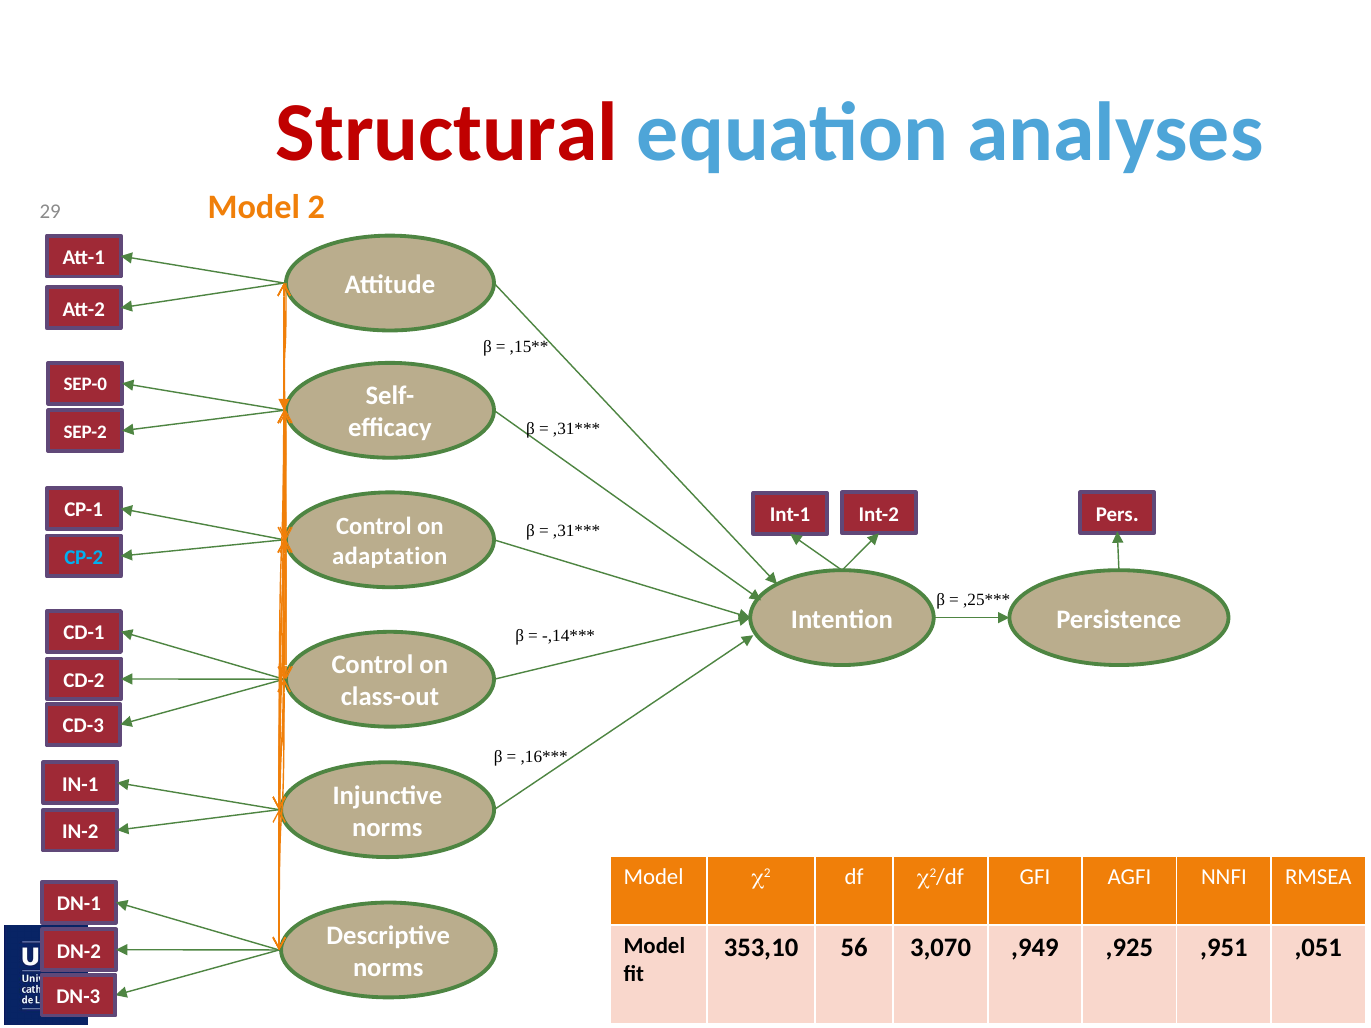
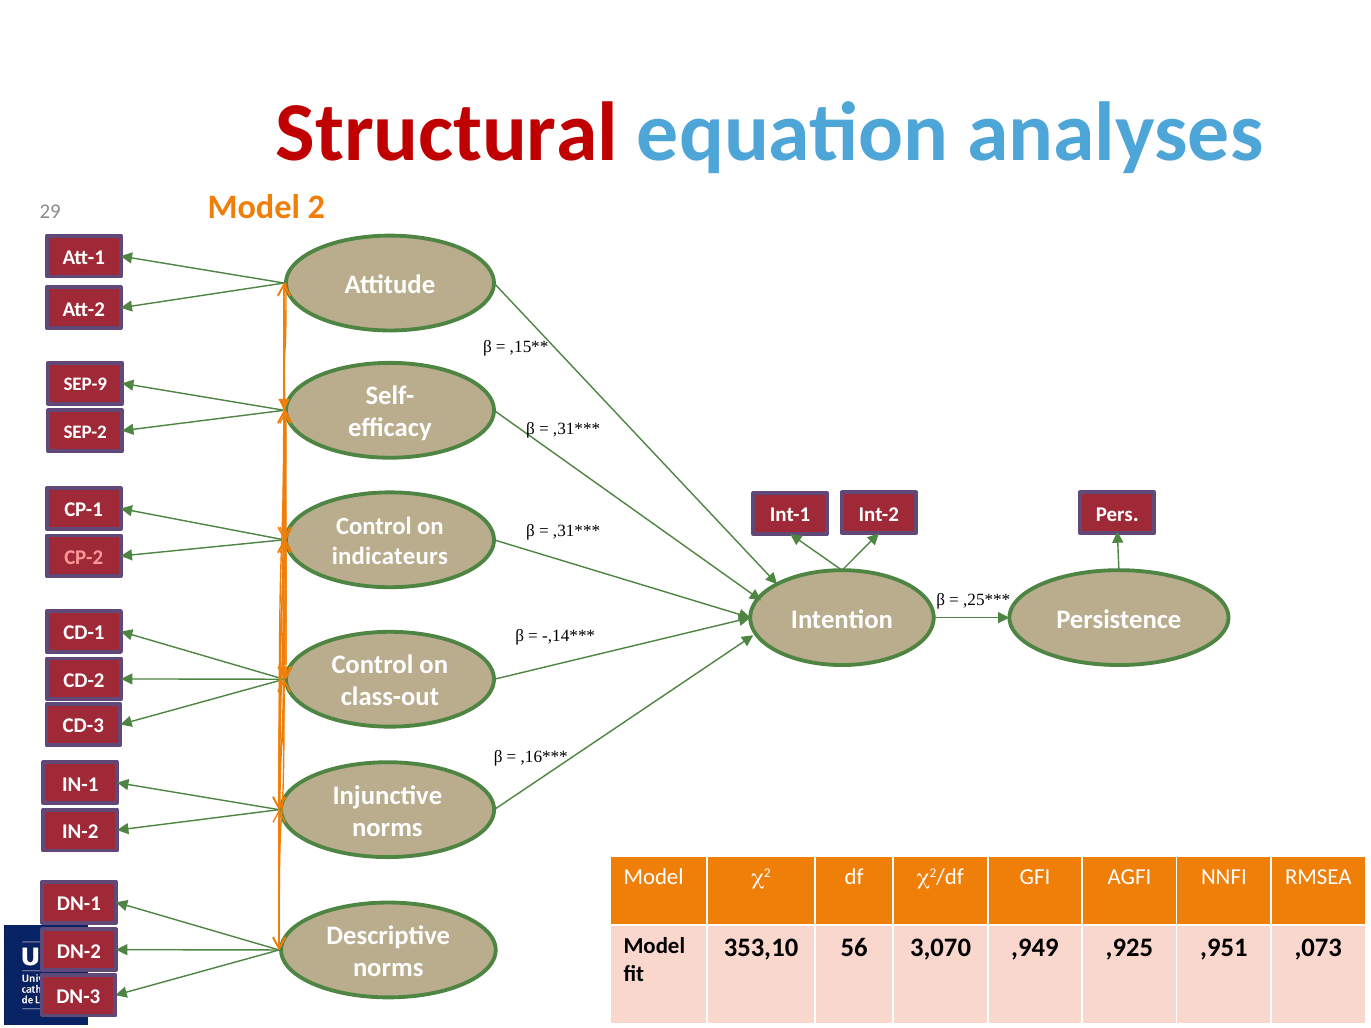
SEP-0: SEP-0 -> SEP-9
adaptation: adaptation -> indicateurs
CP-2 colour: light blue -> pink
,051: ,051 -> ,073
